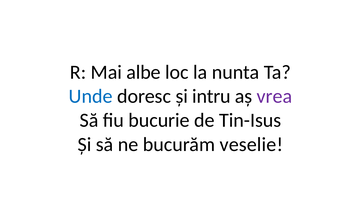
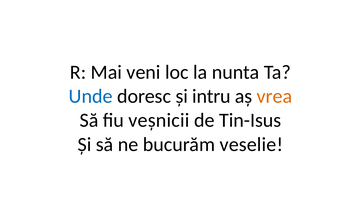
albe: albe -> veni
vrea colour: purple -> orange
bucurie: bucurie -> veșnicii
